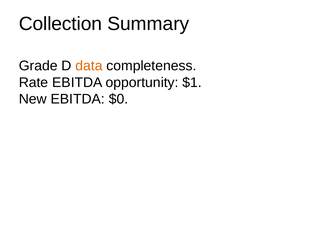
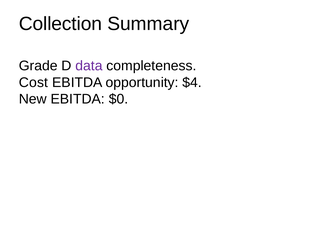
data colour: orange -> purple
Rate: Rate -> Cost
$1: $1 -> $4
